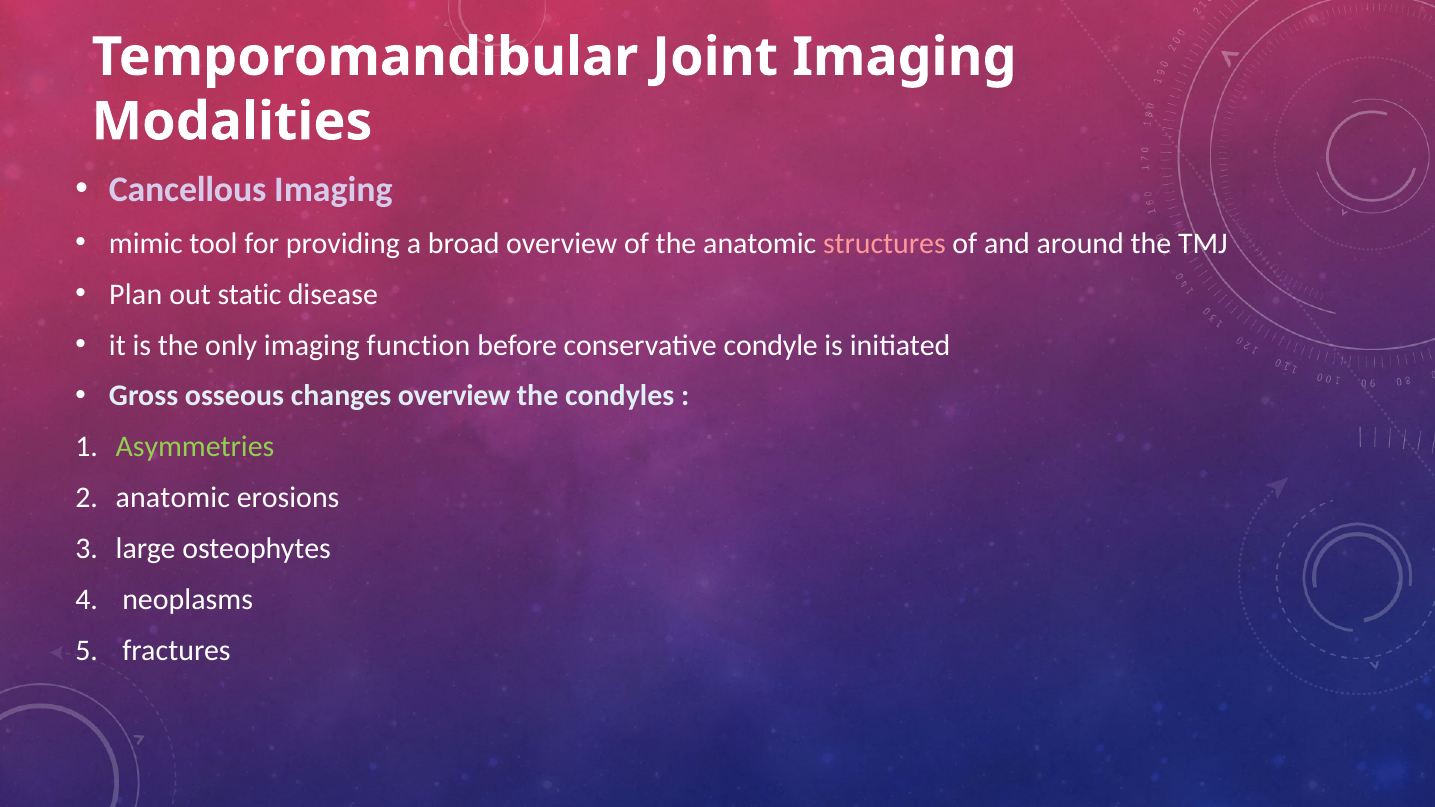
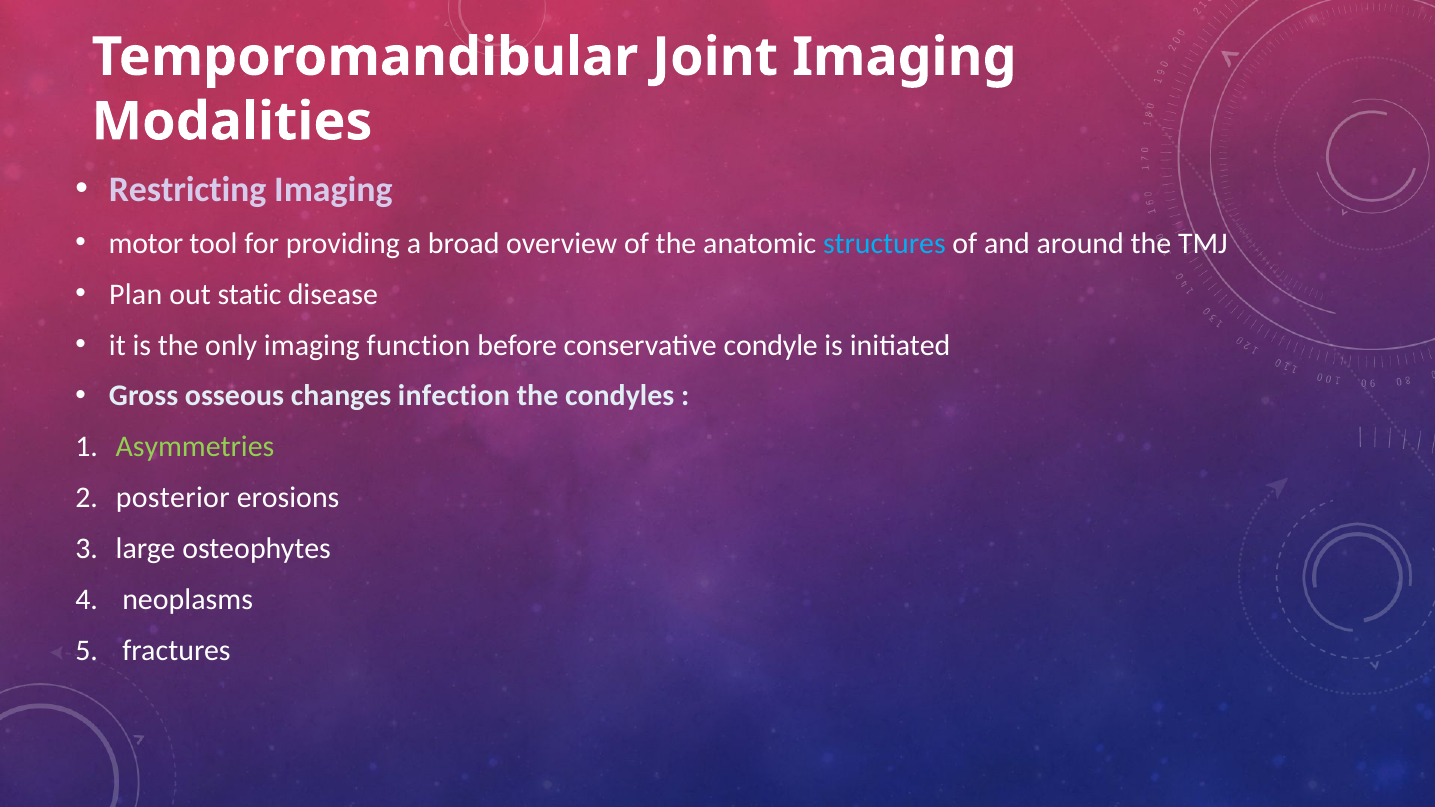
Cancellous: Cancellous -> Restricting
mimic: mimic -> motor
structures colour: pink -> light blue
changes overview: overview -> infection
anatomic at (173, 498): anatomic -> posterior
